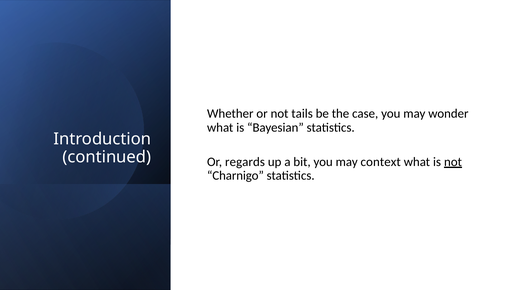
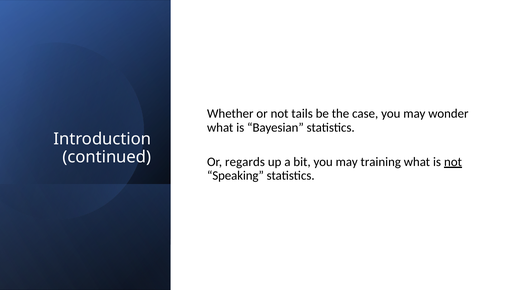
context: context -> training
Charnigo: Charnigo -> Speaking
